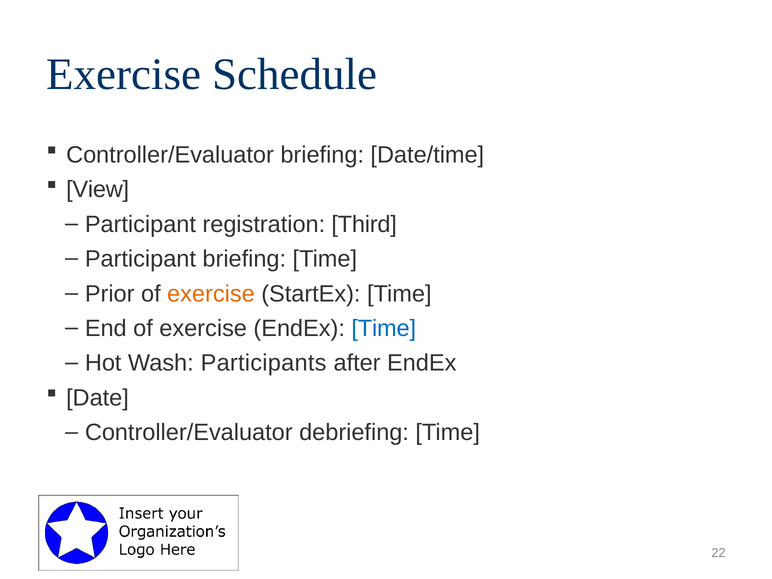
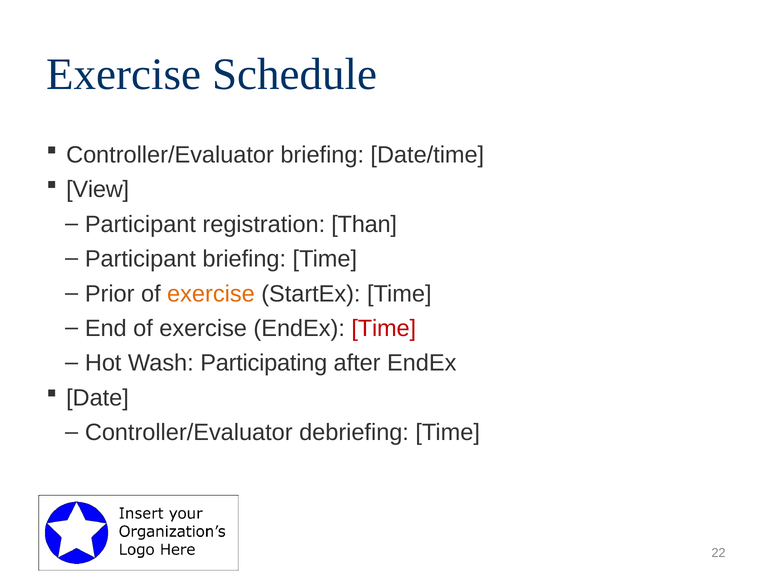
Third: Third -> Than
Time at (384, 328) colour: blue -> red
Participants: Participants -> Participating
